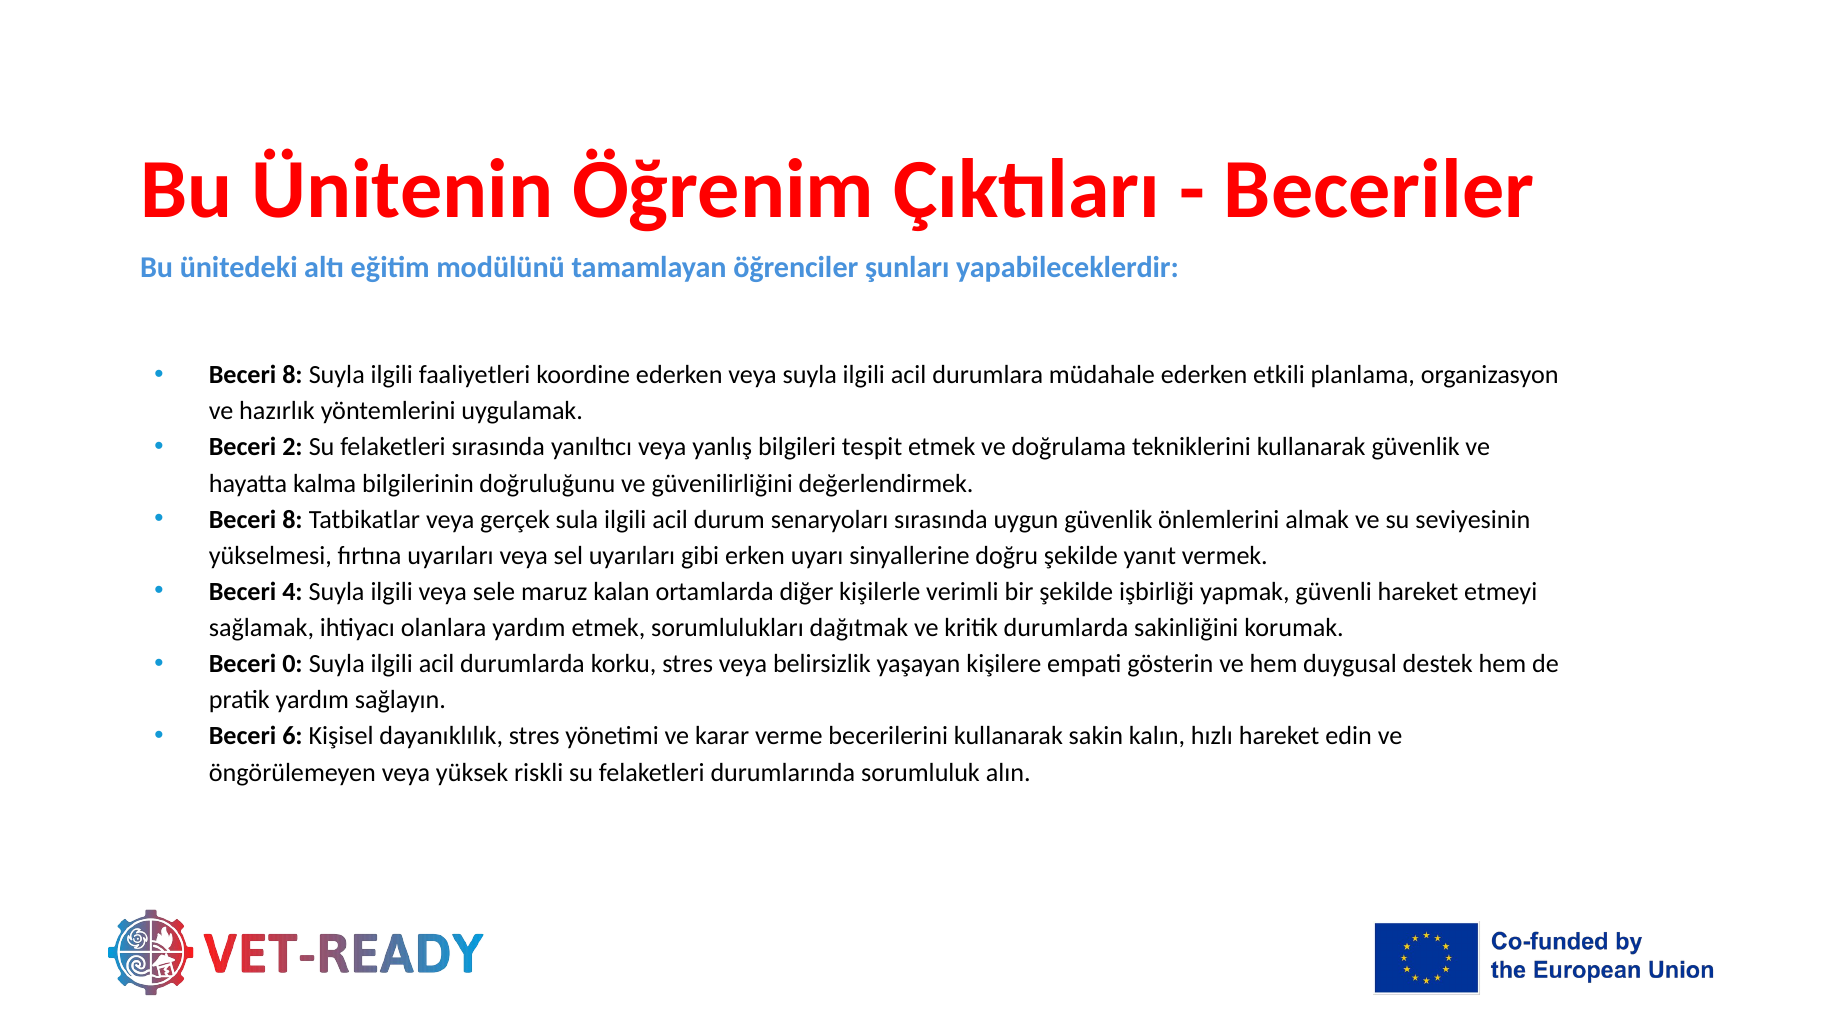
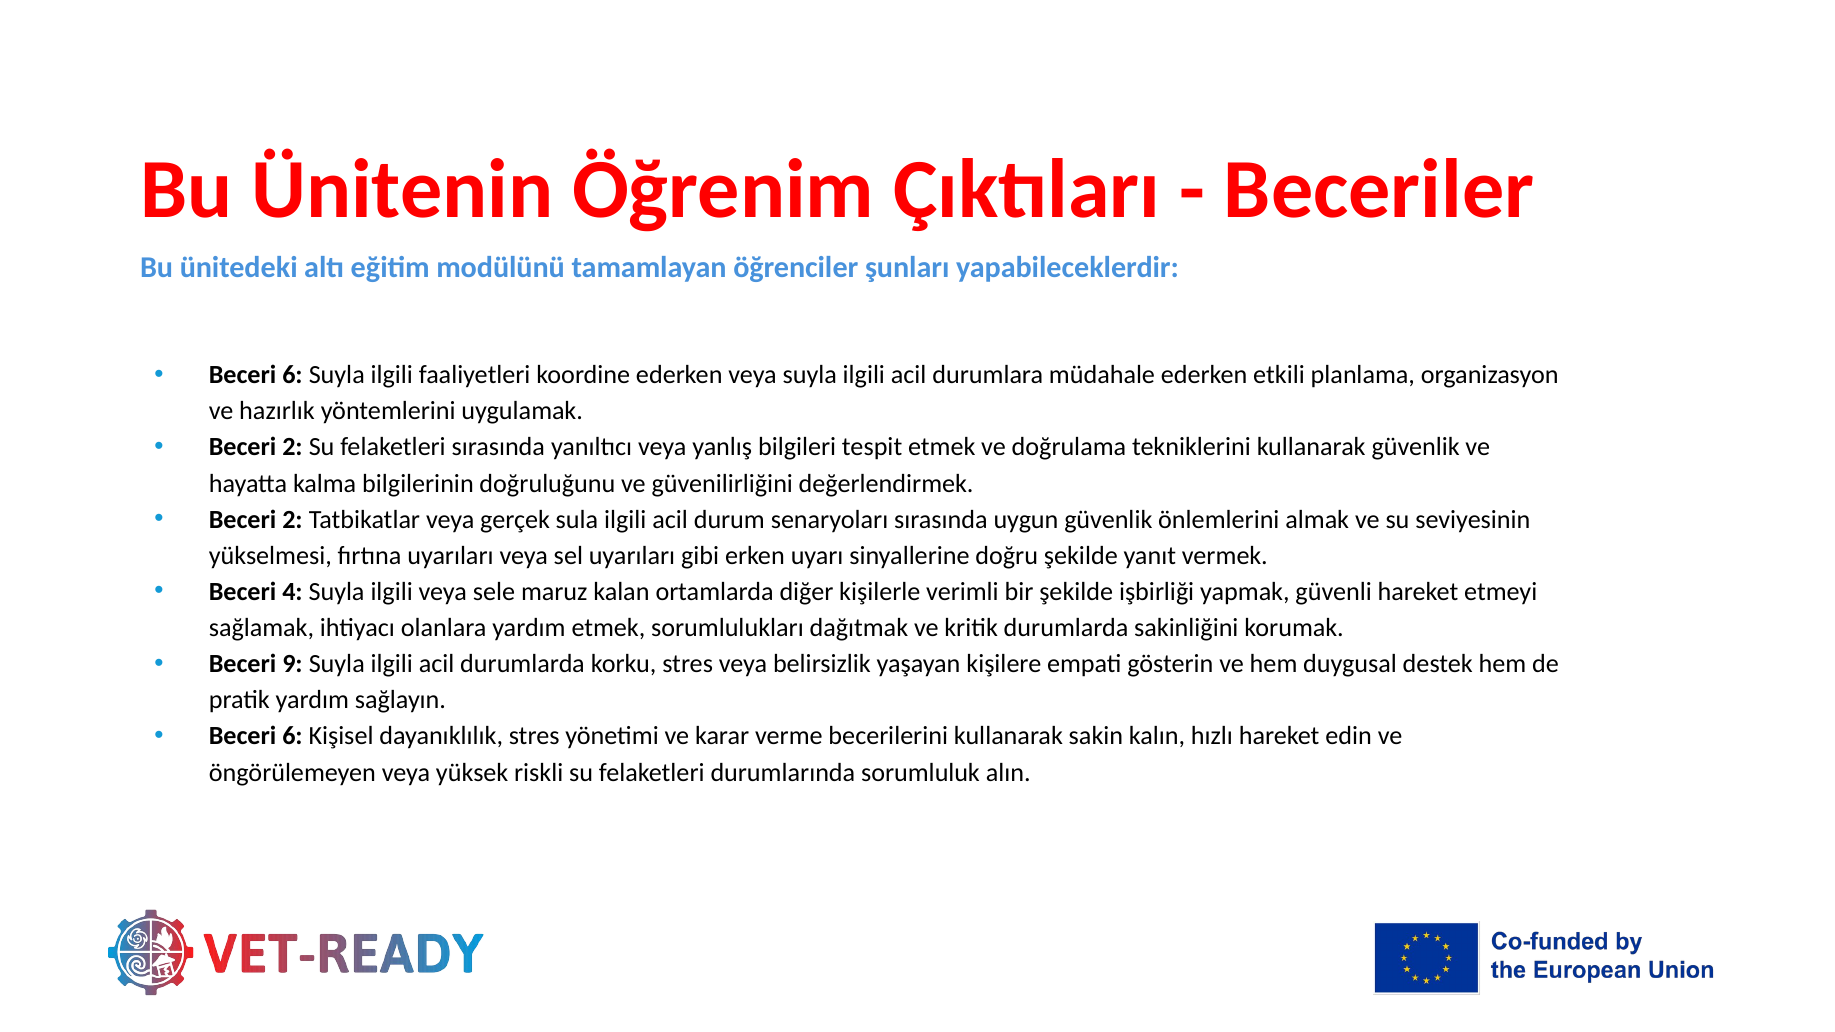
8 at (292, 375): 8 -> 6
8 at (292, 520): 8 -> 2
0: 0 -> 9
